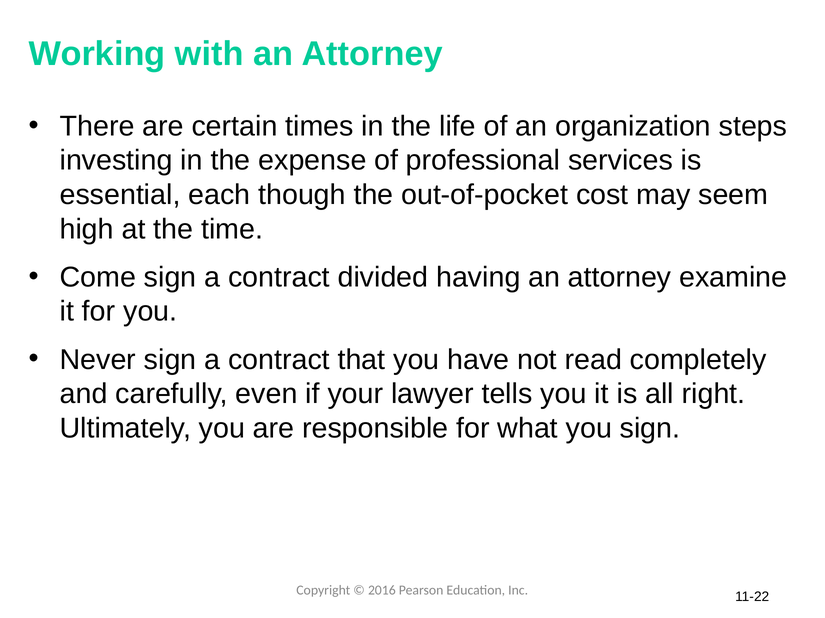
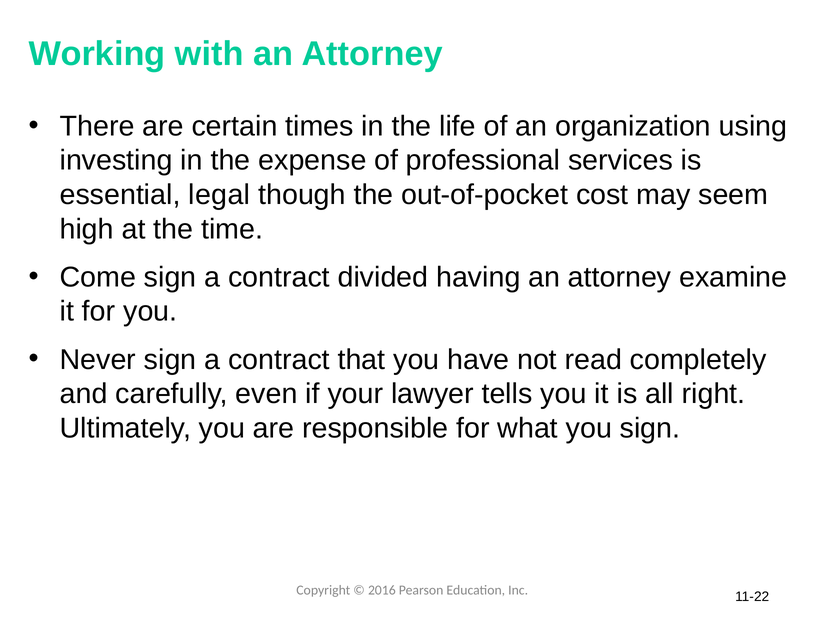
steps: steps -> using
each: each -> legal
